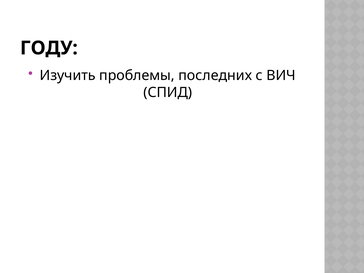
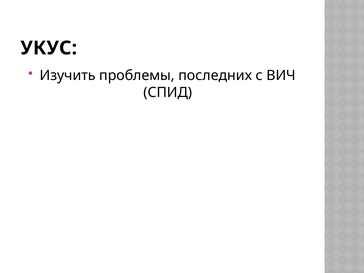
ГОДУ: ГОДУ -> УКУС
